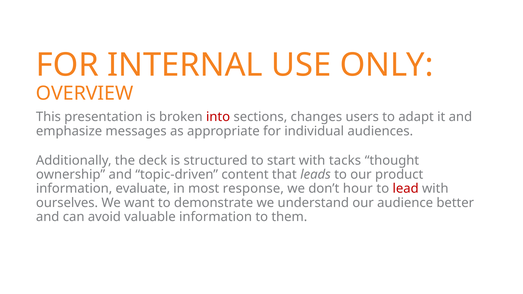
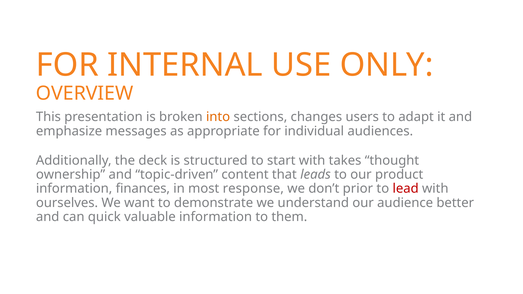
into colour: red -> orange
tacks: tacks -> takes
evaluate: evaluate -> finances
hour: hour -> prior
avoid: avoid -> quick
